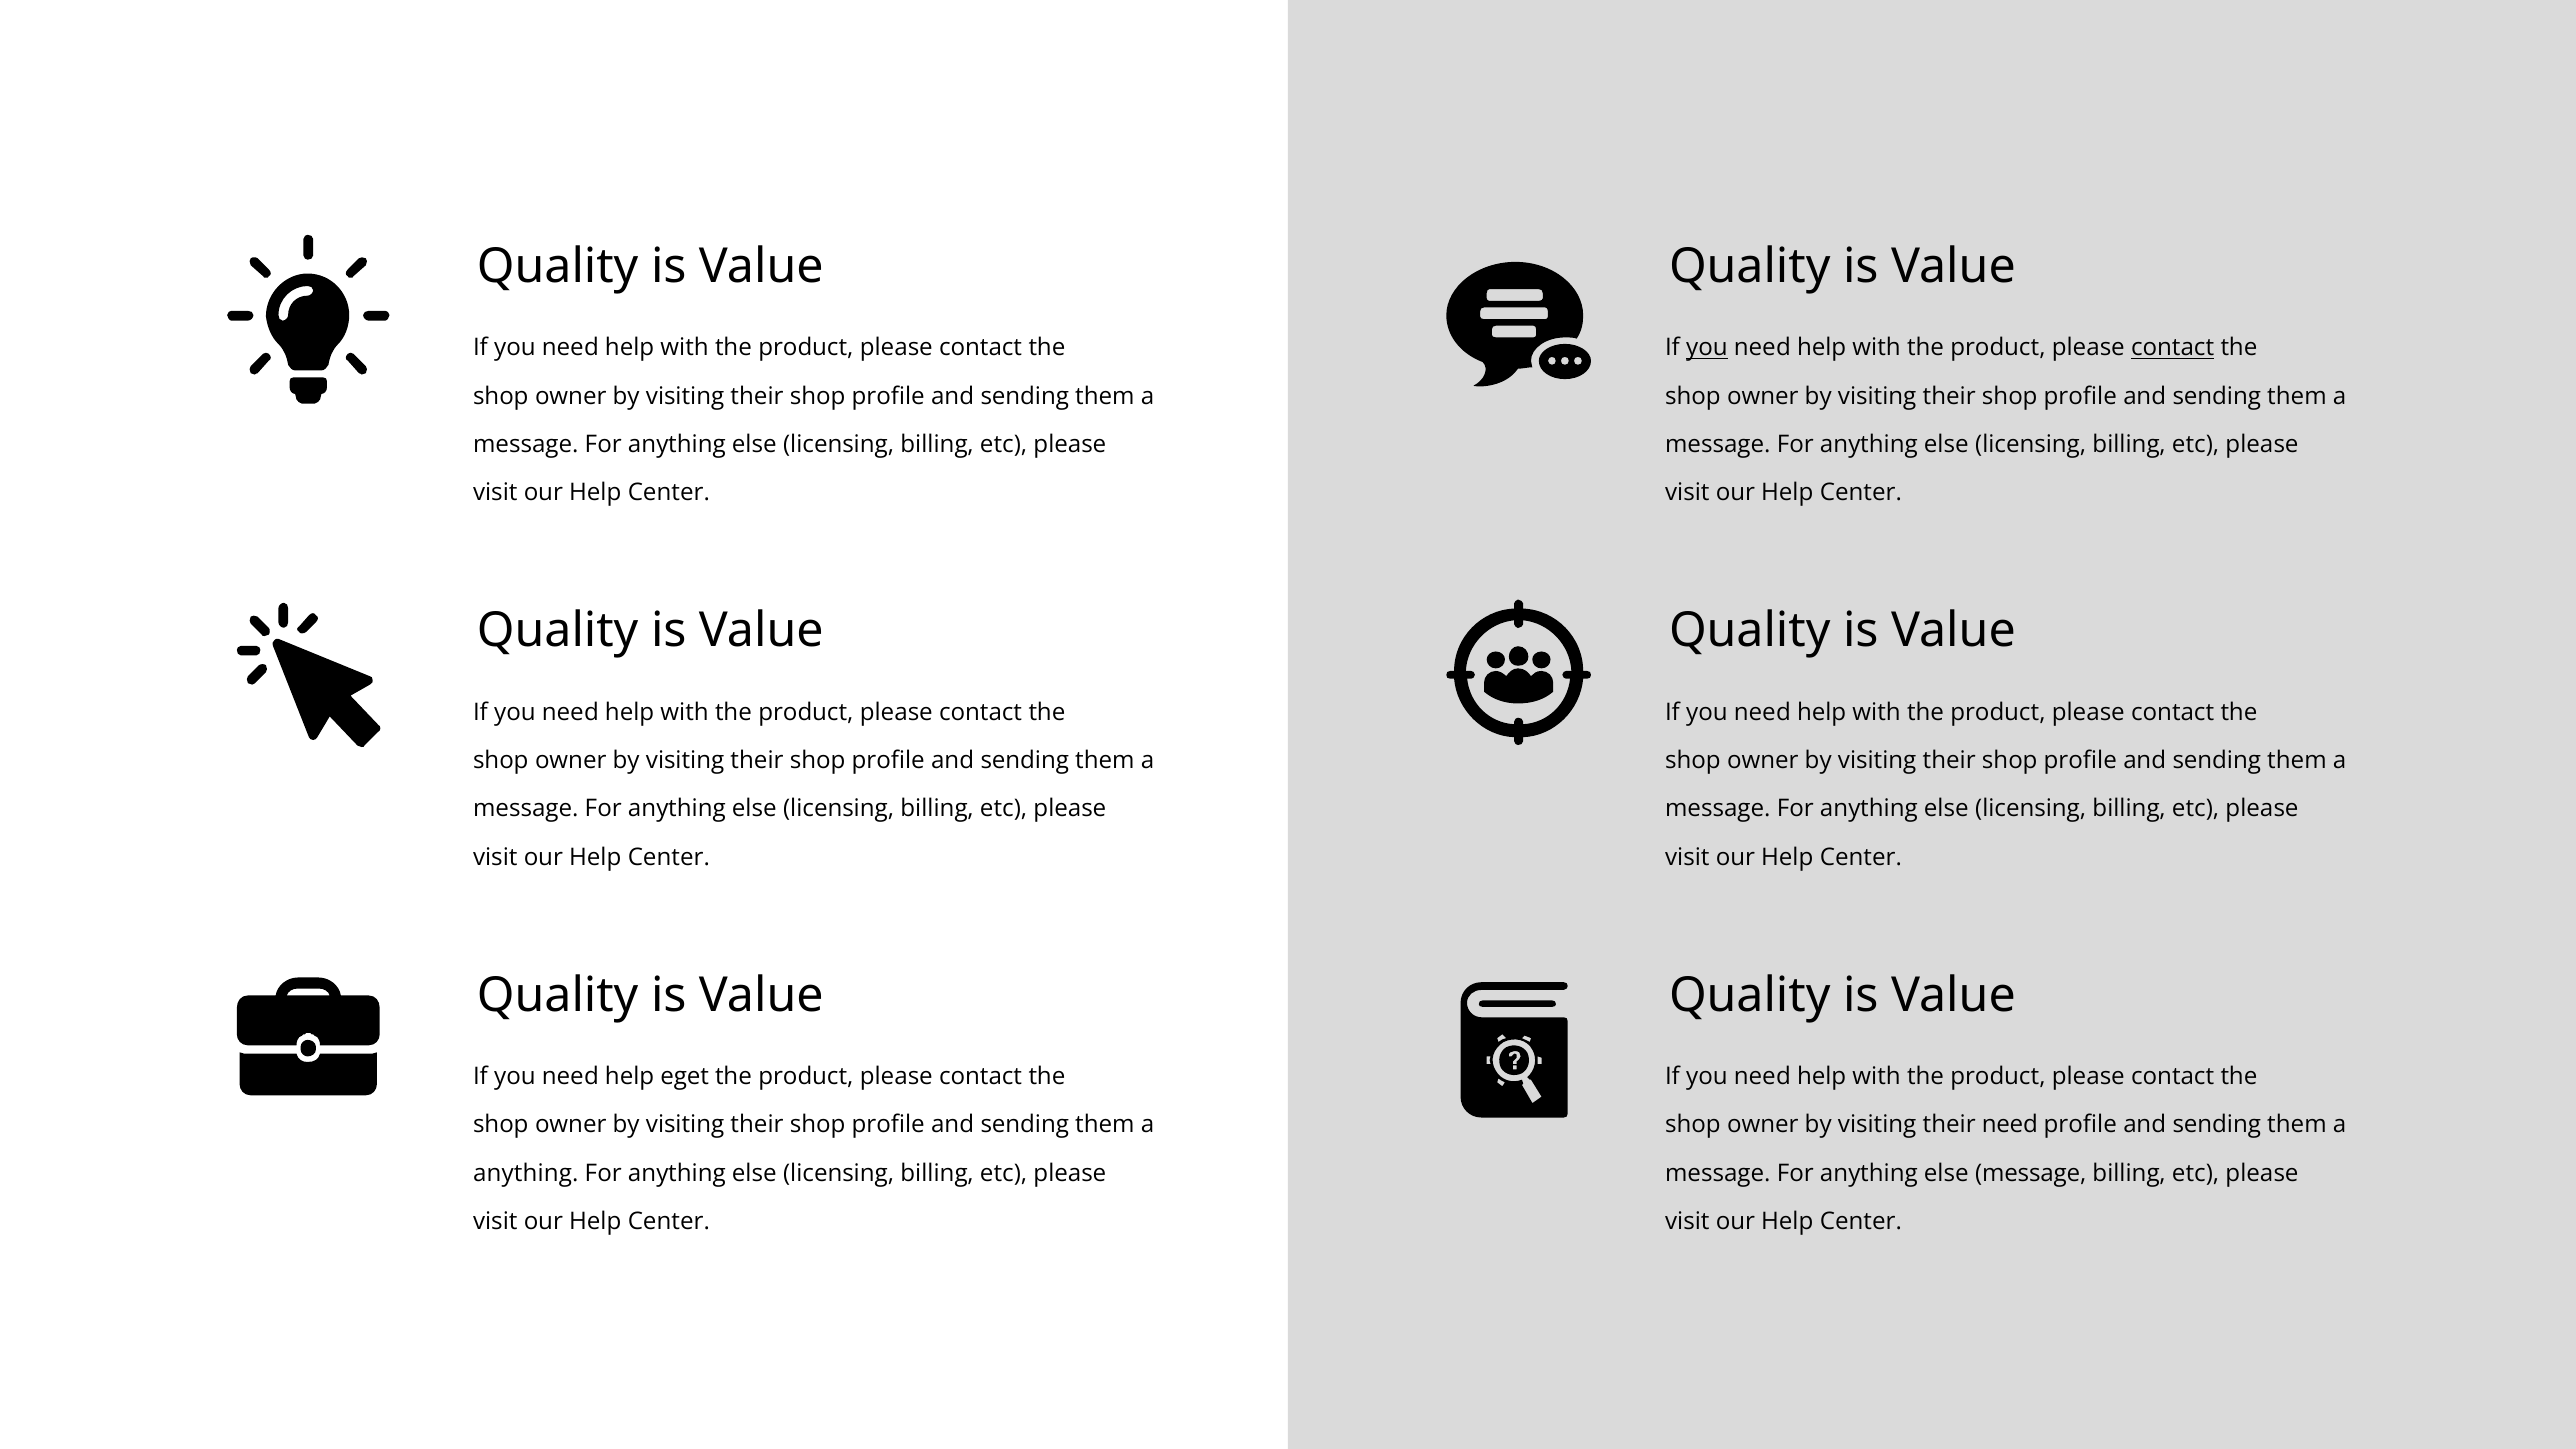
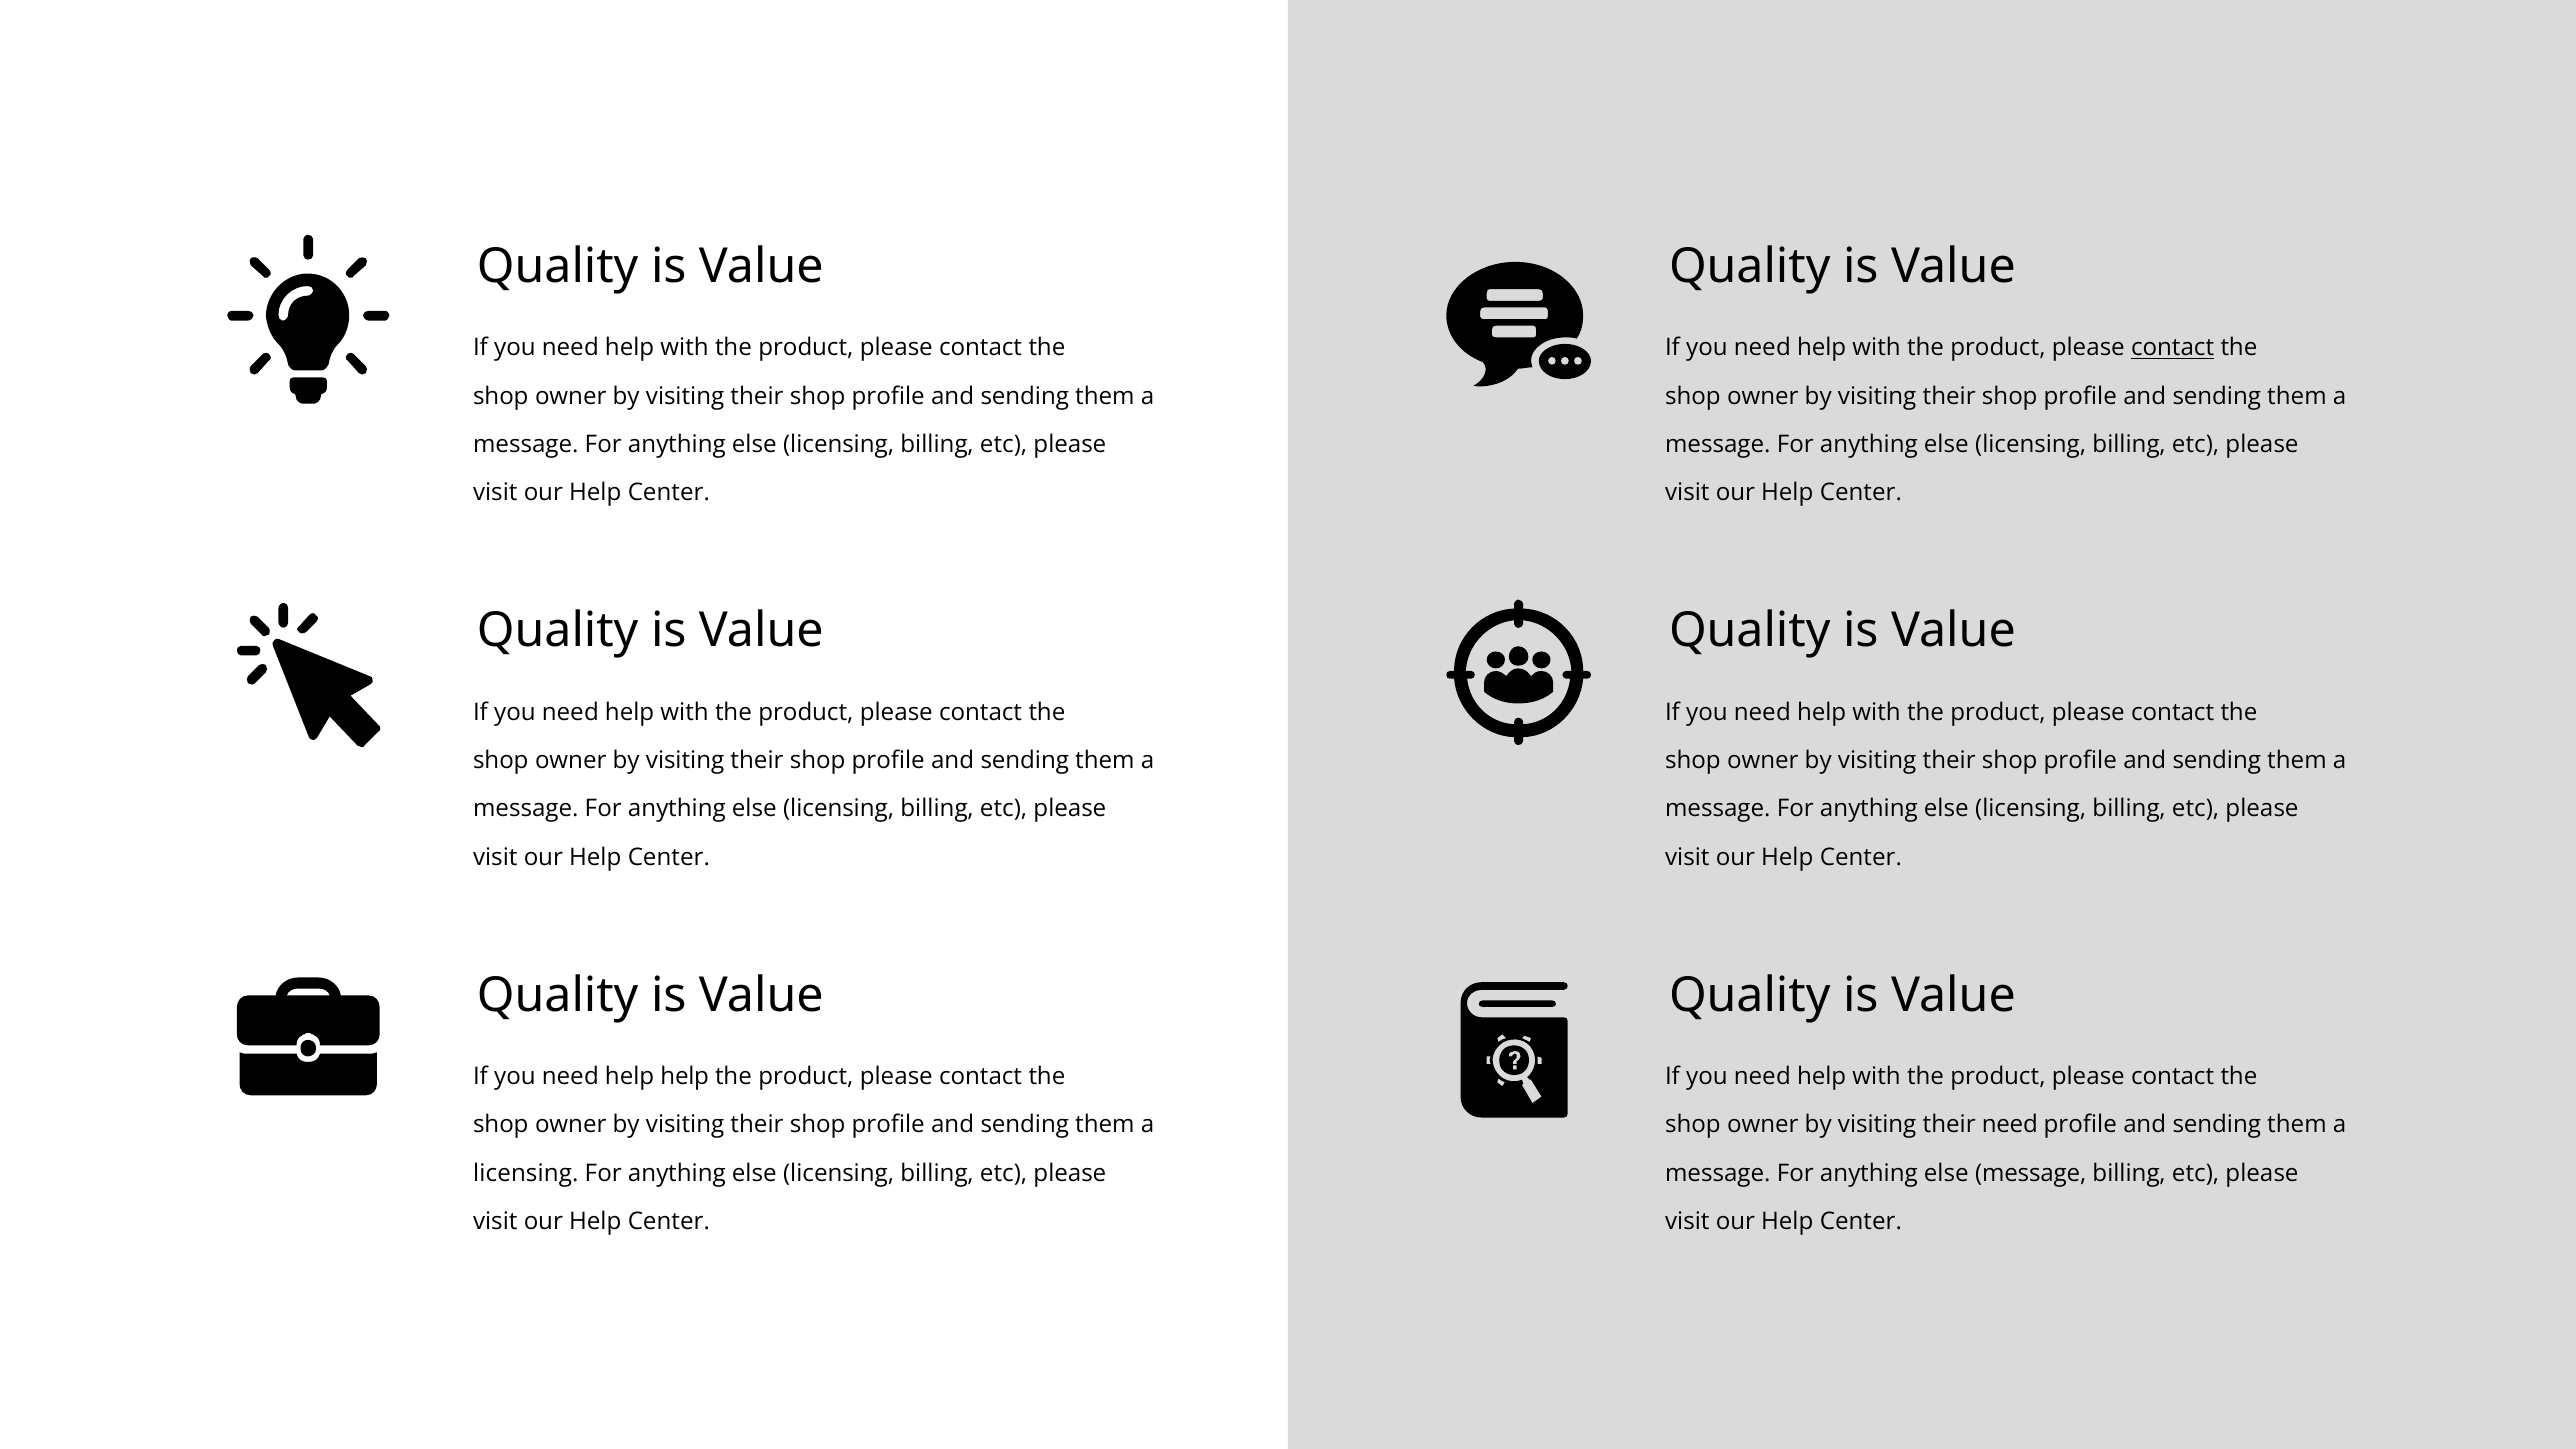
you at (1707, 348) underline: present -> none
help eget: eget -> help
anything at (526, 1173): anything -> licensing
